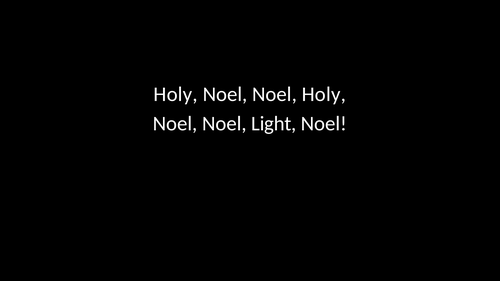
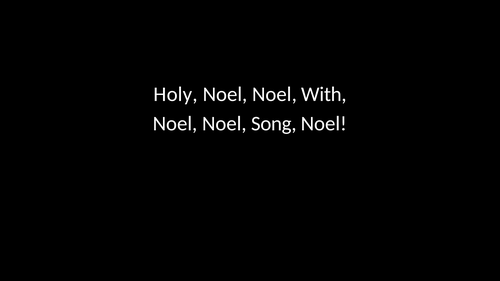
Noel Holy: Holy -> With
Light: Light -> Song
